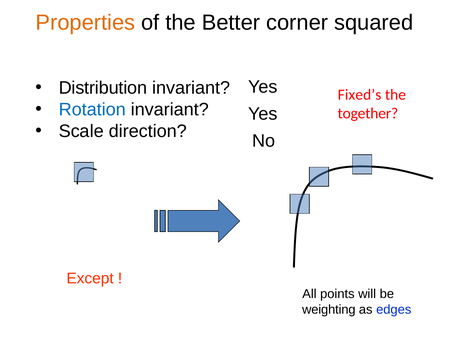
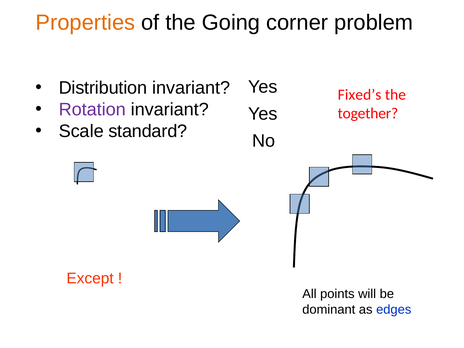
Better: Better -> Going
squared: squared -> problem
Rotation colour: blue -> purple
direction: direction -> standard
weighting: weighting -> dominant
